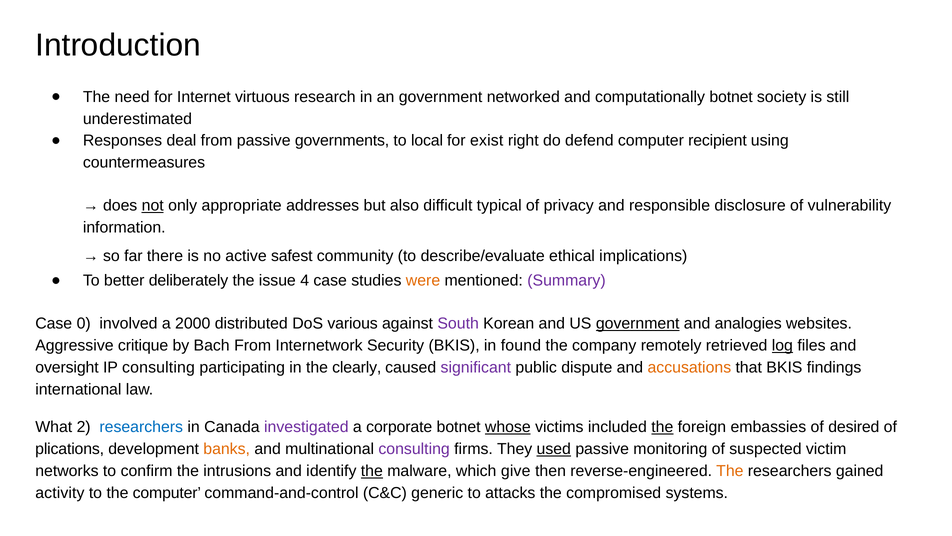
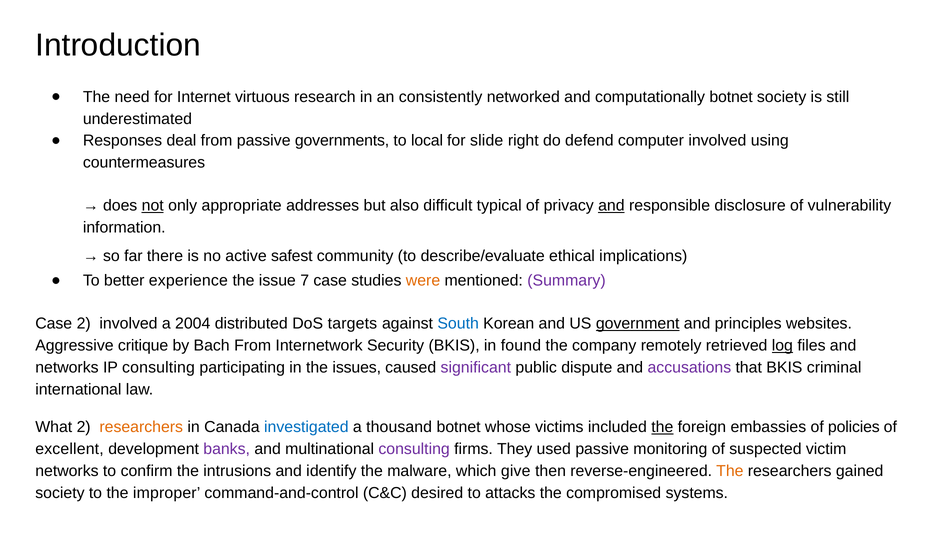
an government: government -> consistently
exist: exist -> slide
computer recipient: recipient -> involved
and at (611, 206) underline: none -> present
deliberately: deliberately -> experience
4: 4 -> 7
Case 0: 0 -> 2
2000: 2000 -> 2004
various: various -> targets
South colour: purple -> blue
analogies: analogies -> principles
oversight at (67, 367): oversight -> networks
clearly: clearly -> issues
accusations colour: orange -> purple
findings: findings -> criminal
researchers at (141, 427) colour: blue -> orange
investigated colour: purple -> blue
corporate: corporate -> thousand
whose underline: present -> none
desired: desired -> policies
plications: plications -> excellent
banks colour: orange -> purple
used underline: present -> none
the at (372, 471) underline: present -> none
activity at (60, 493): activity -> society
the computer: computer -> improper
generic: generic -> desired
